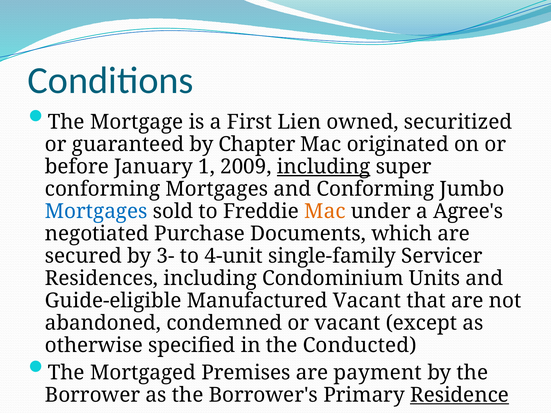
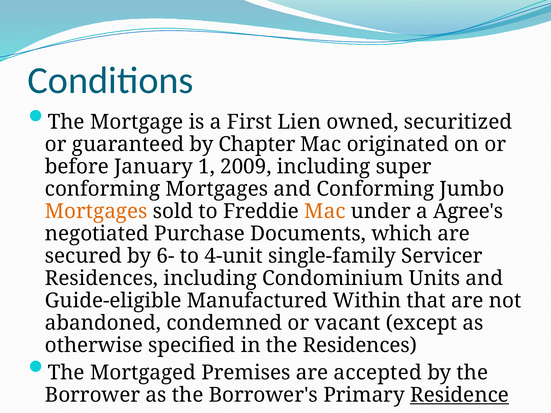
including at (324, 167) underline: present -> none
Mortgages at (96, 212) colour: blue -> orange
3-: 3- -> 6-
Manufactured Vacant: Vacant -> Within
the Conducted: Conducted -> Residences
payment: payment -> accepted
